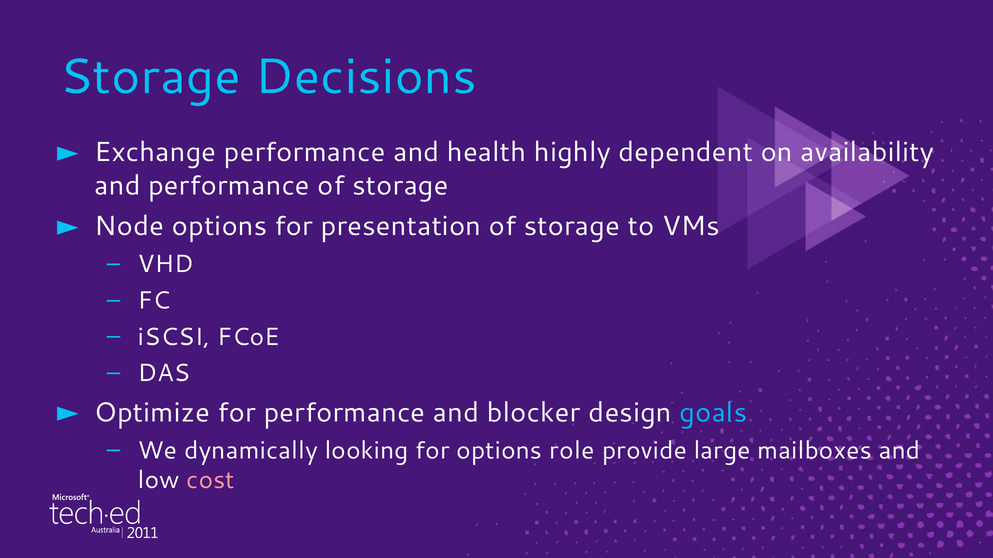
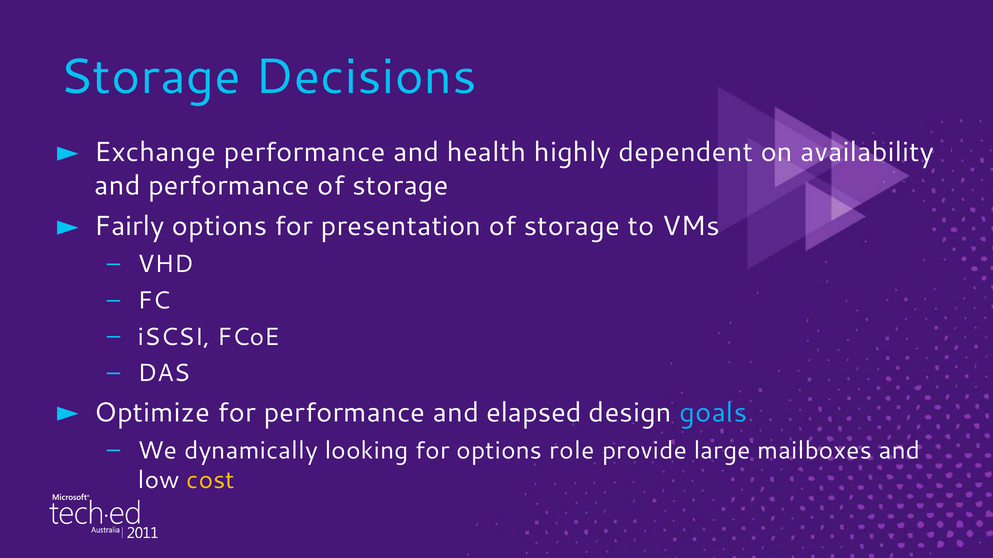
Node: Node -> Fairly
blocker: blocker -> elapsed
cost colour: pink -> yellow
